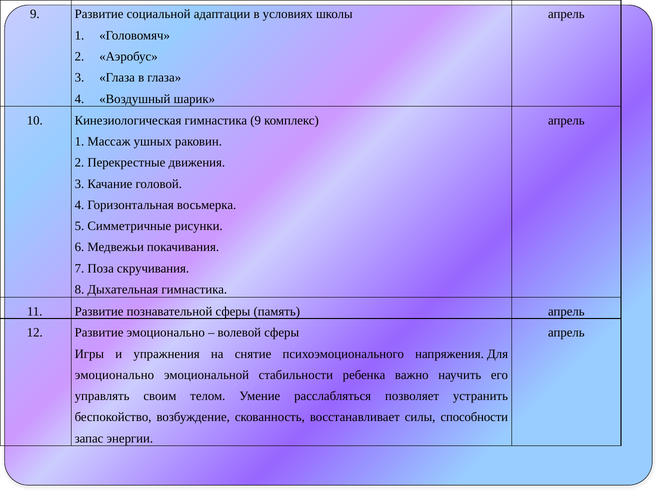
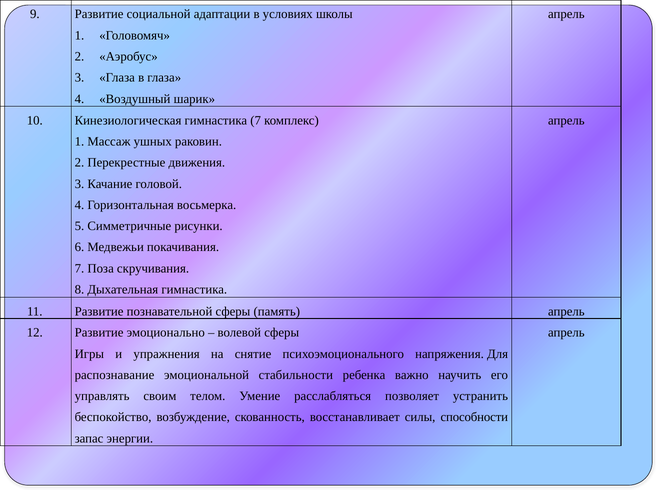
гимнастика 9: 9 -> 7
эмоционально at (114, 376): эмоционально -> распознавание
